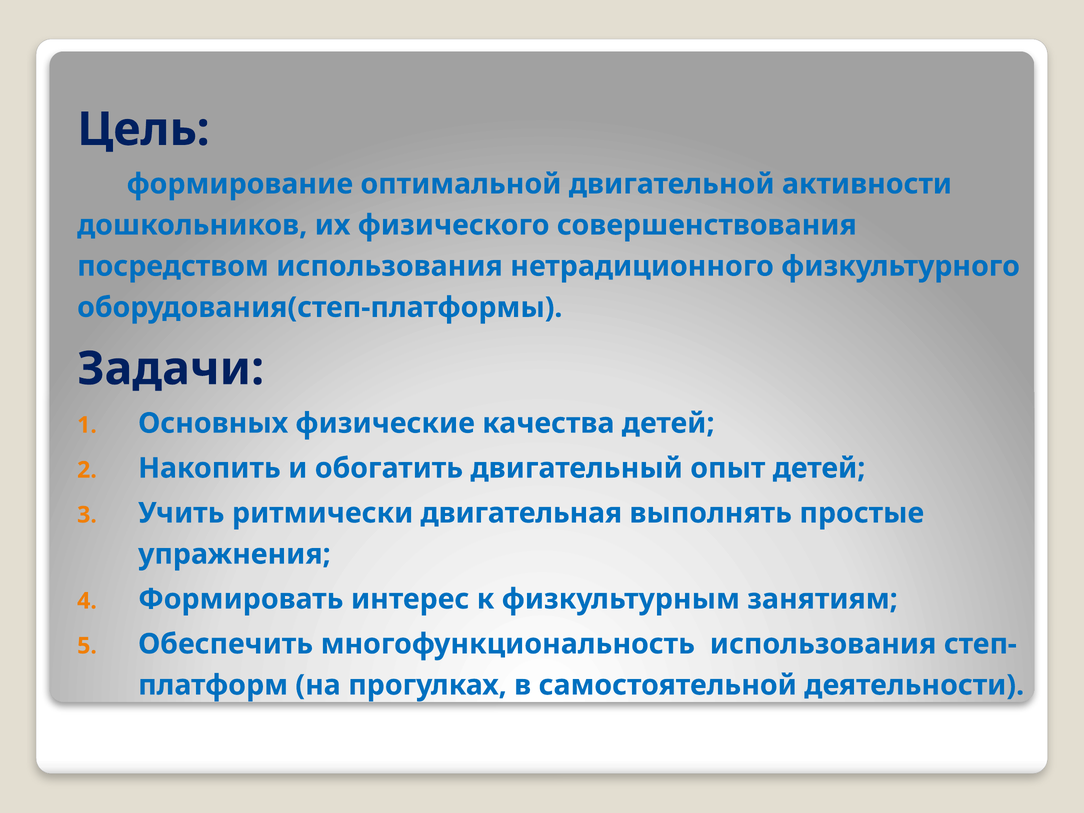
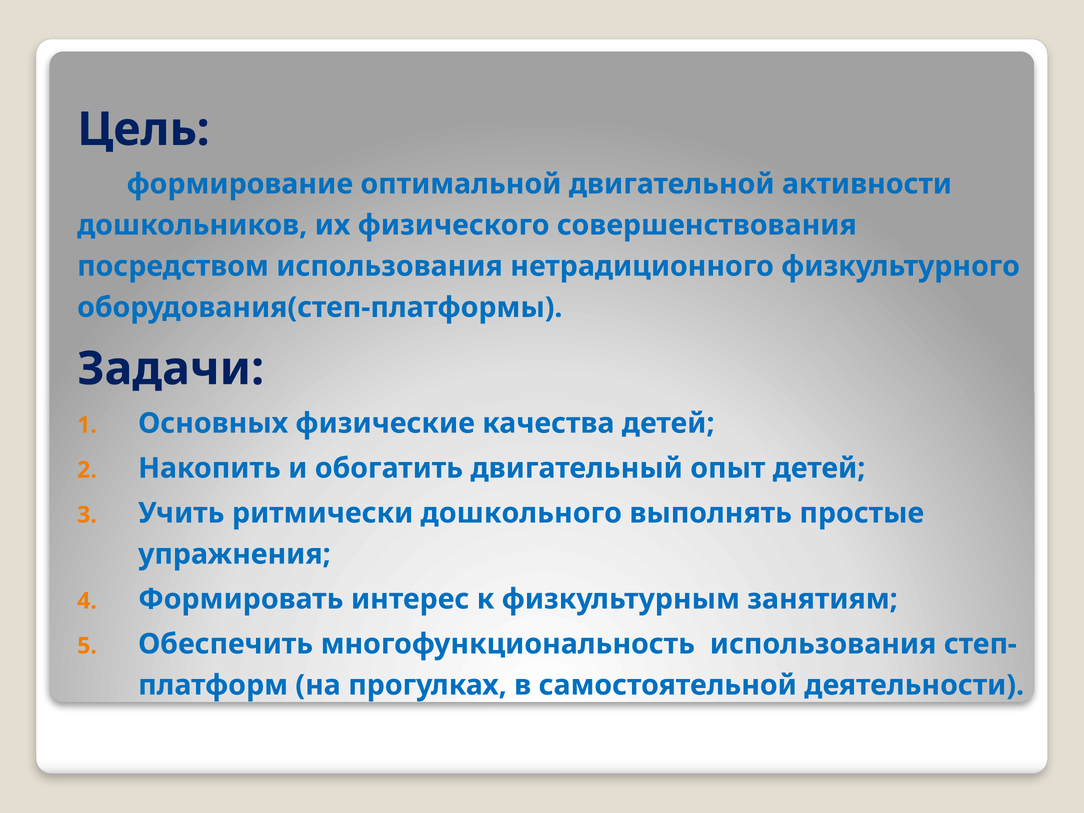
двигательная: двигательная -> дошкольного
